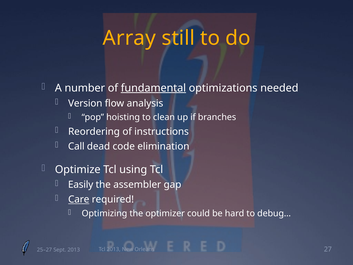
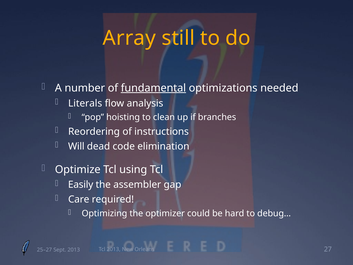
Version: Version -> Literals
Call: Call -> Will
Care underline: present -> none
